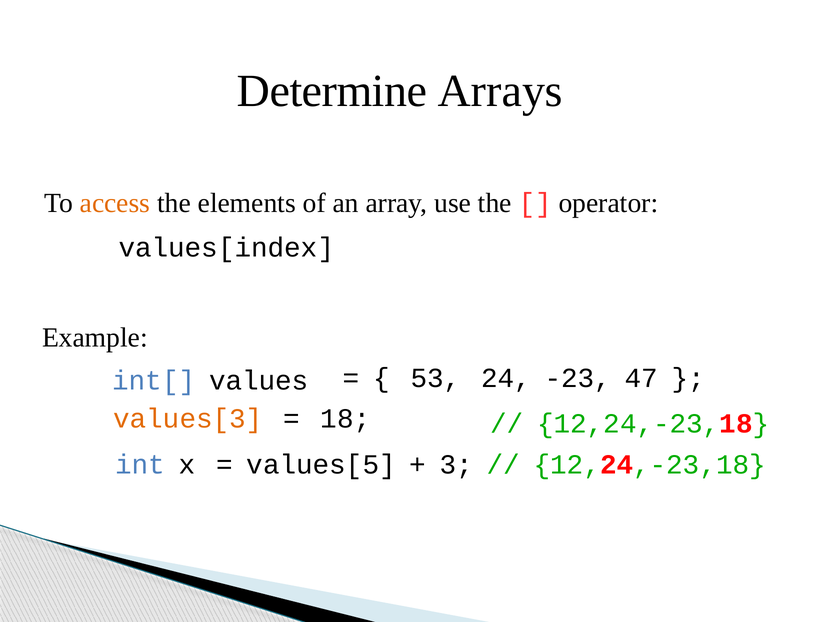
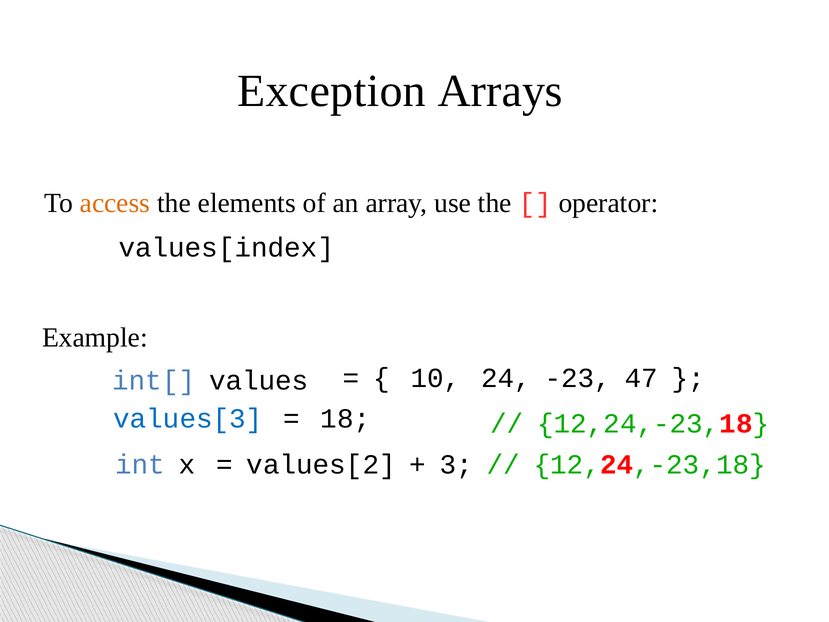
Determine: Determine -> Exception
53: 53 -> 10
values[3 colour: orange -> blue
values[5: values[5 -> values[2
